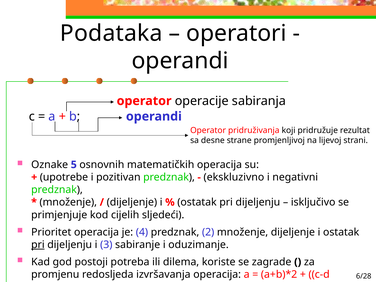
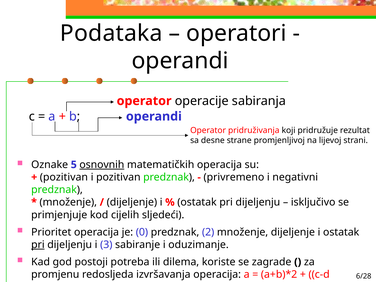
osnovnih underline: none -> present
upotrebe at (64, 177): upotrebe -> pozitivan
ekskluzivno: ekskluzivno -> privremeno
4: 4 -> 0
